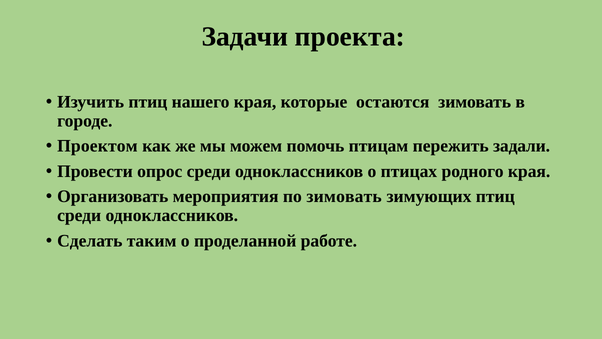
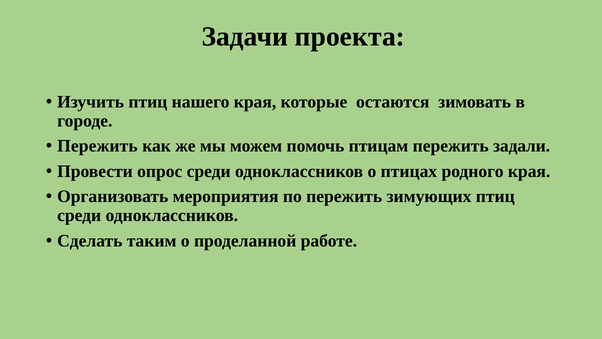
Проектом at (97, 146): Проектом -> Пережить
по зимовать: зимовать -> пережить
